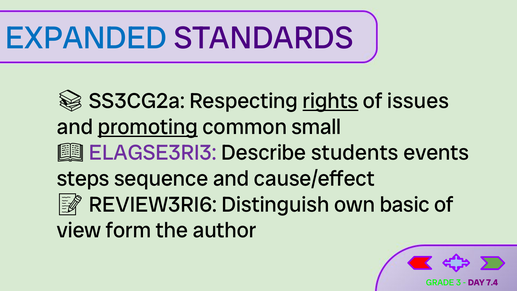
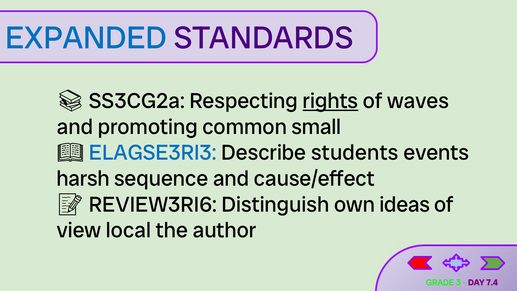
issues: issues -> waves
promoting underline: present -> none
ELAGSE3RI3 colour: purple -> blue
steps: steps -> harsh
basic: basic -> ideas
form: form -> local
